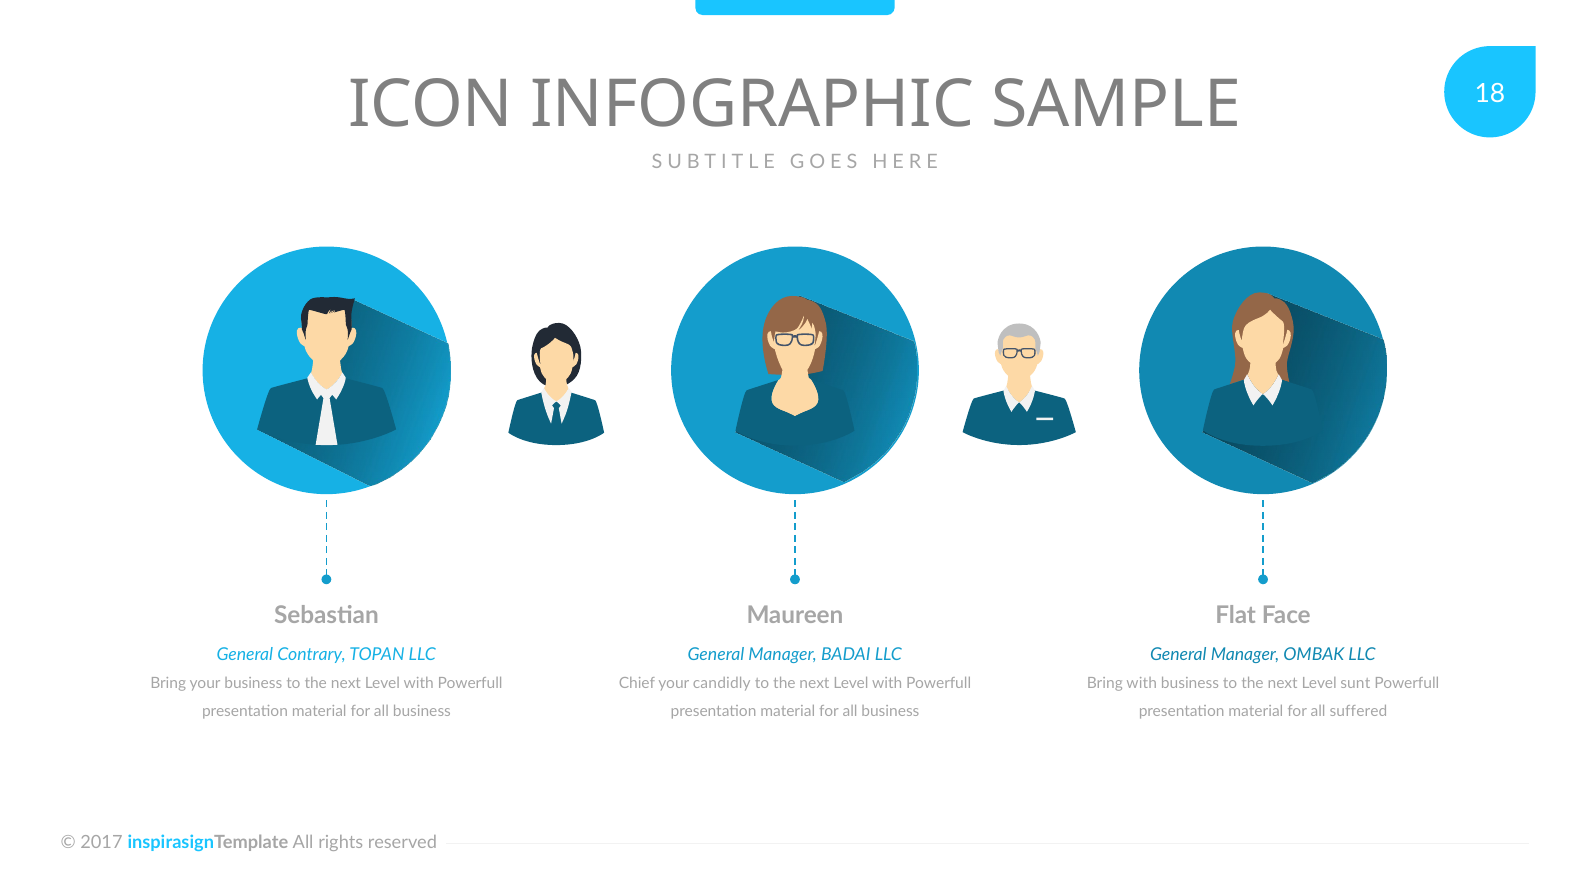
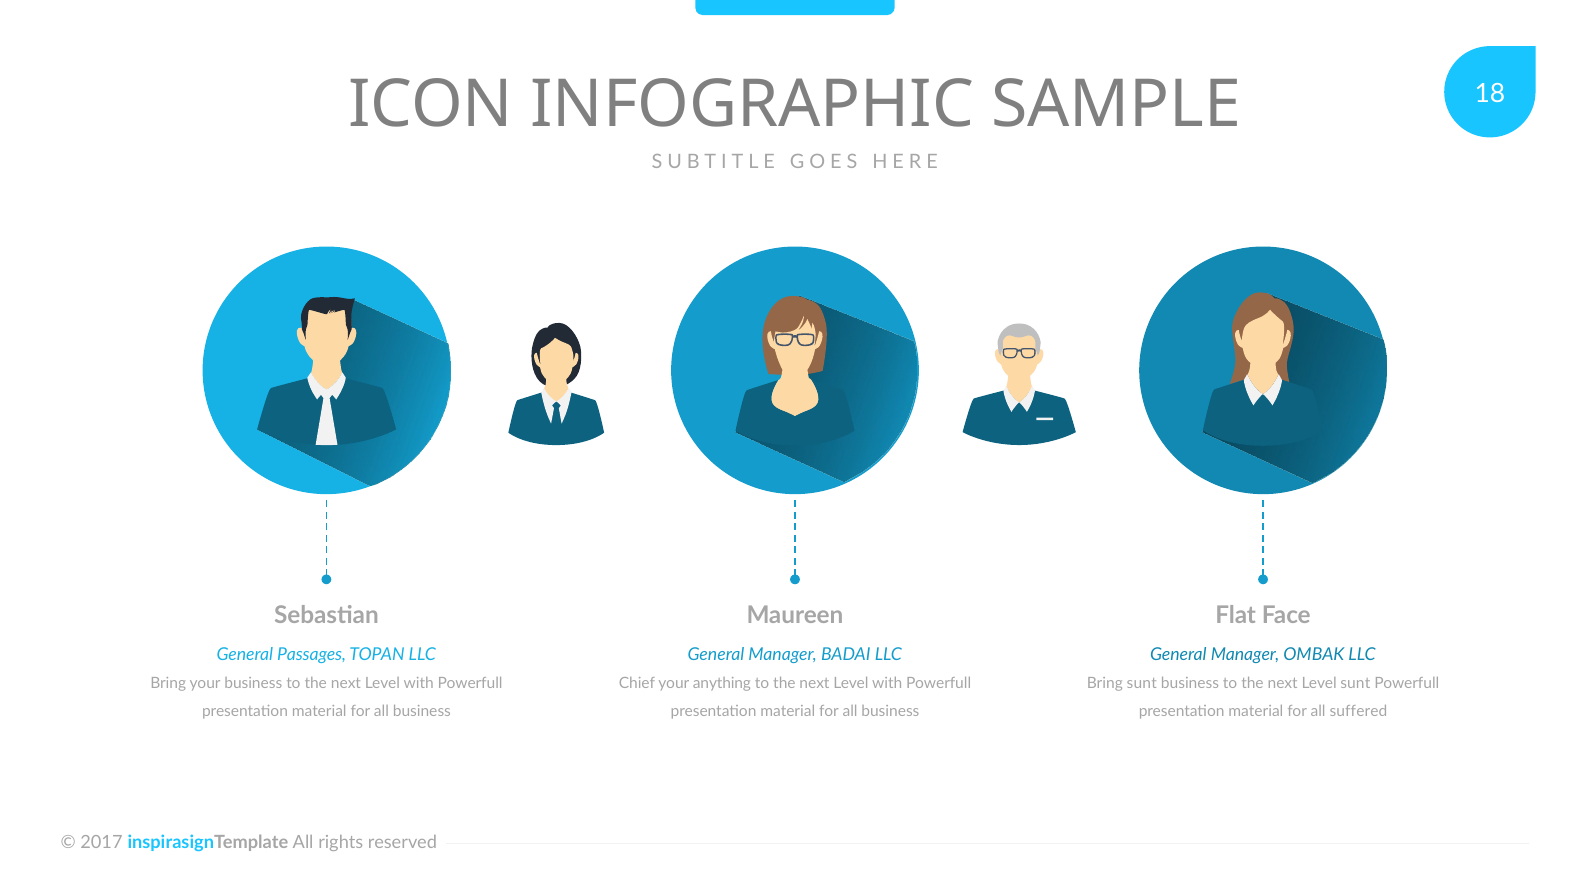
Contrary: Contrary -> Passages
candidly: candidly -> anything
Bring with: with -> sunt
